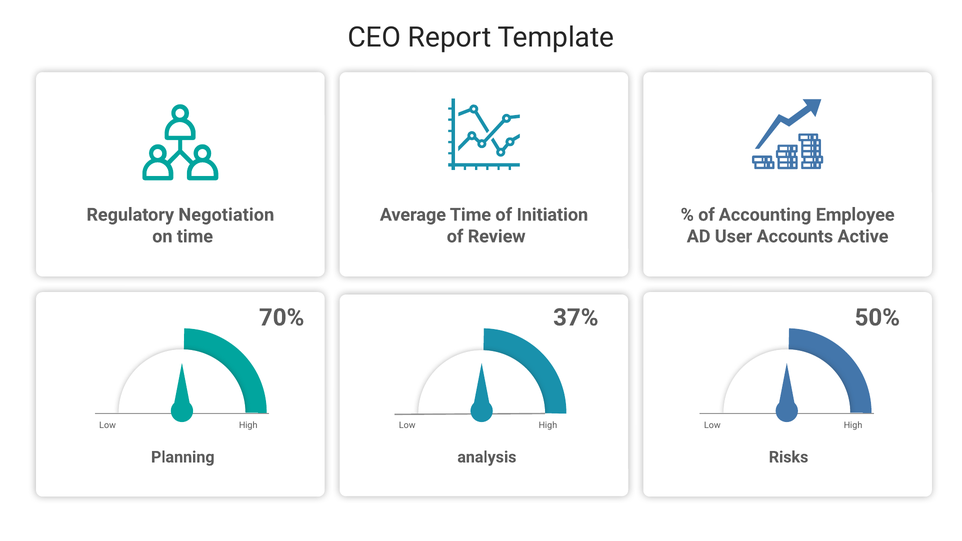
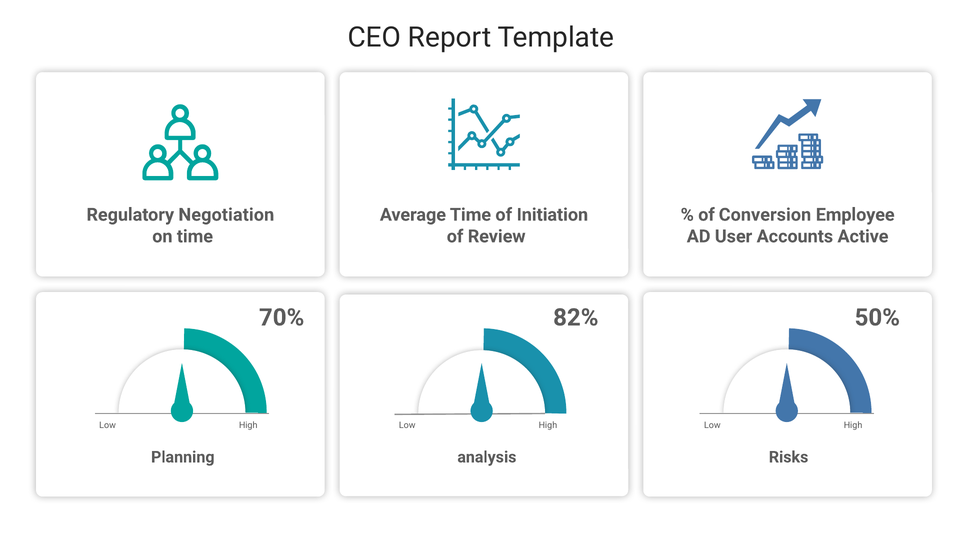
Accounting: Accounting -> Conversion
37%: 37% -> 82%
